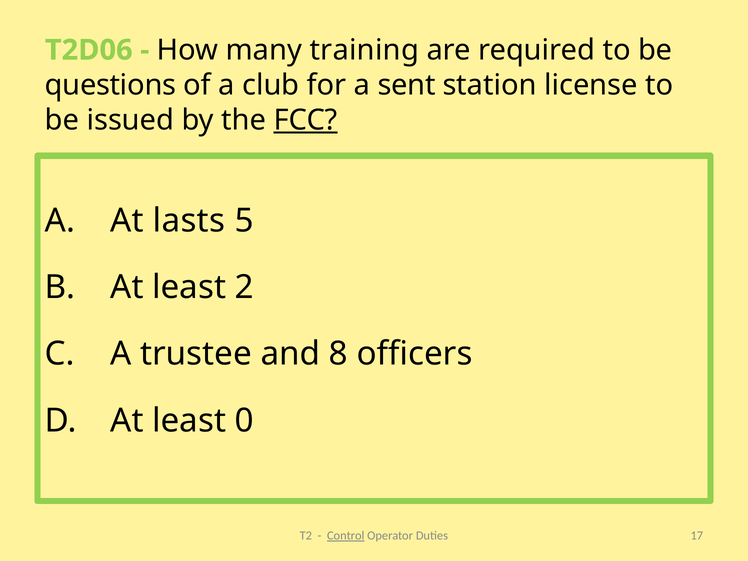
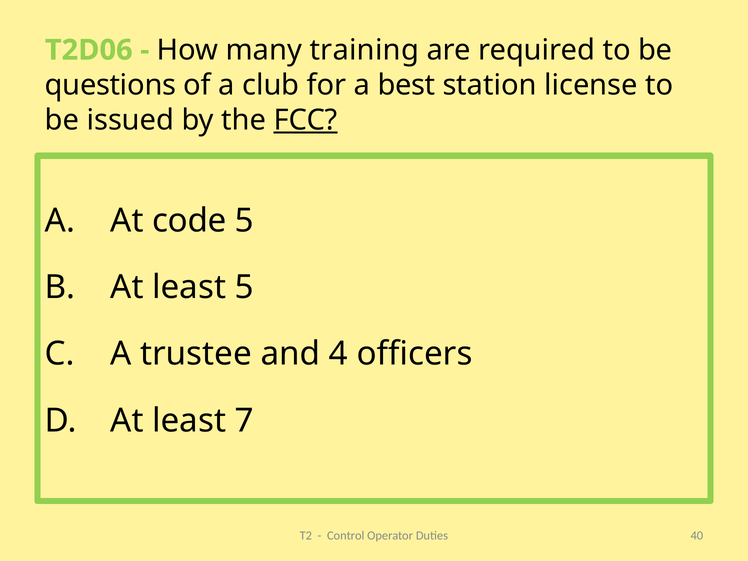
sent: sent -> best
lasts: lasts -> code
least 2: 2 -> 5
8: 8 -> 4
0: 0 -> 7
Control underline: present -> none
17: 17 -> 40
